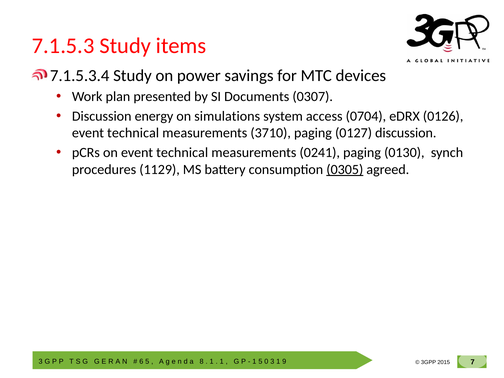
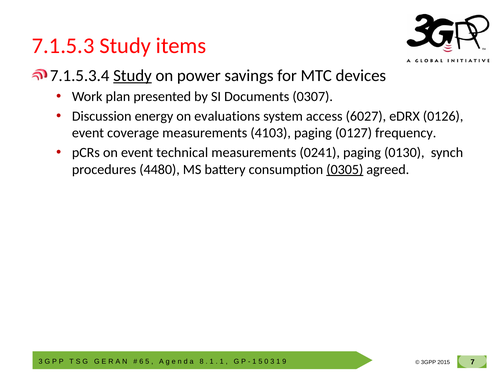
Study at (132, 76) underline: none -> present
simulations: simulations -> evaluations
0704: 0704 -> 6027
technical at (133, 133): technical -> coverage
3710: 3710 -> 4103
0127 discussion: discussion -> frequency
1129: 1129 -> 4480
